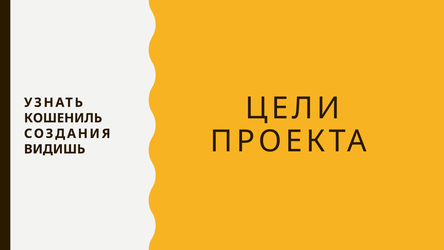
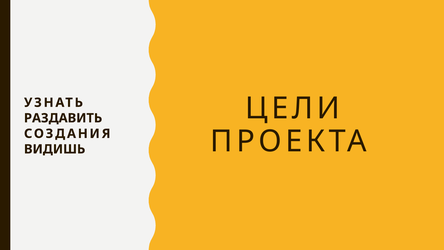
КОШЕНИЛЬ: КОШЕНИЛЬ -> РАЗДАВИТЬ
